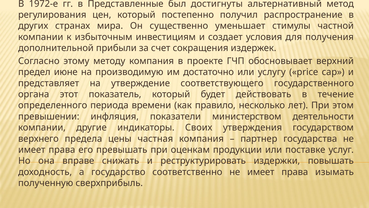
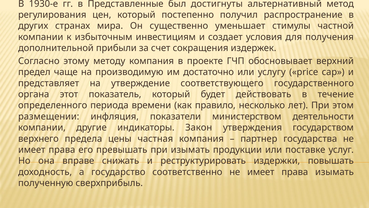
1972-е: 1972-е -> 1930-е
июне: июне -> чаще
превышении: превышении -> размещении
Своих: Своих -> Закон
при оценкам: оценкам -> изымать
